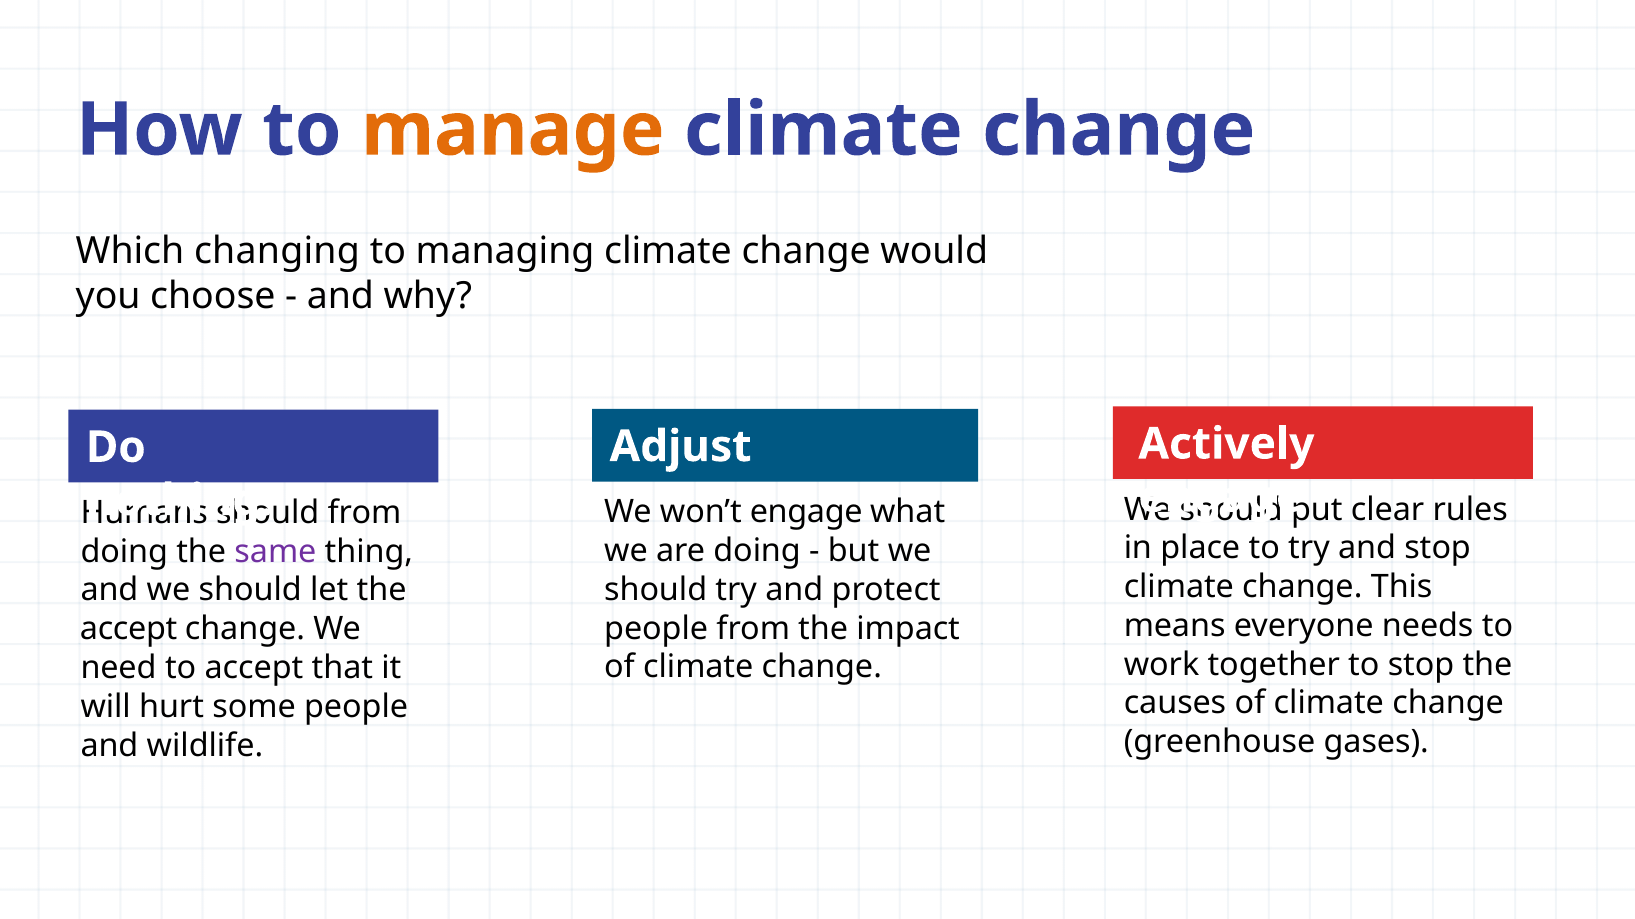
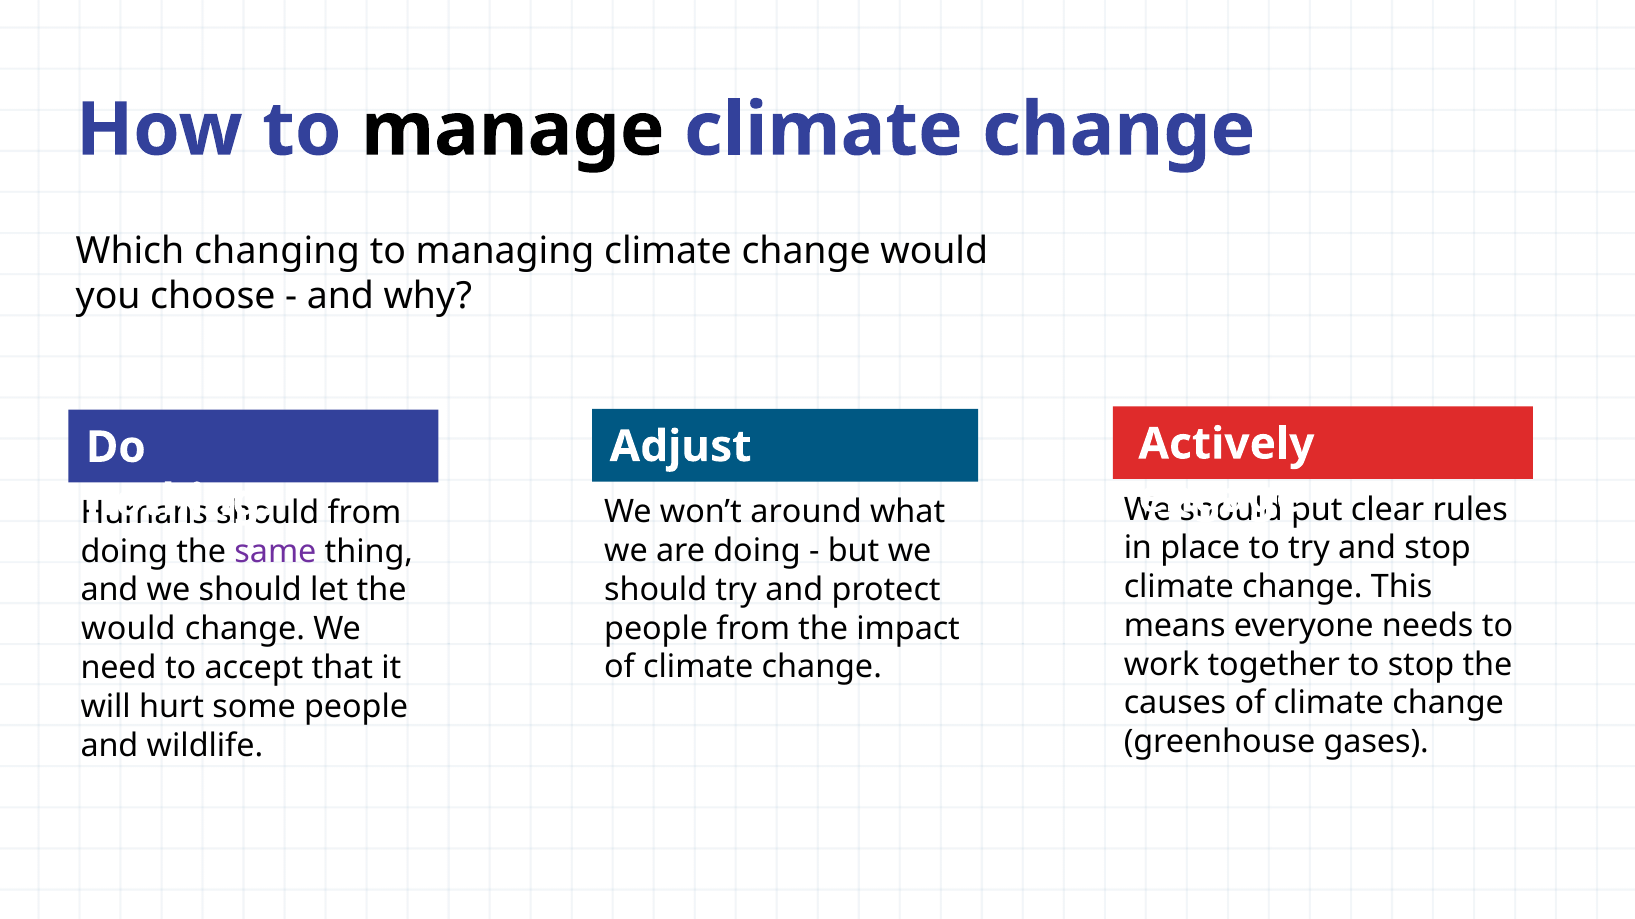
manage colour: orange -> black
won’t engage: engage -> around
accept at (129, 630): accept -> would
